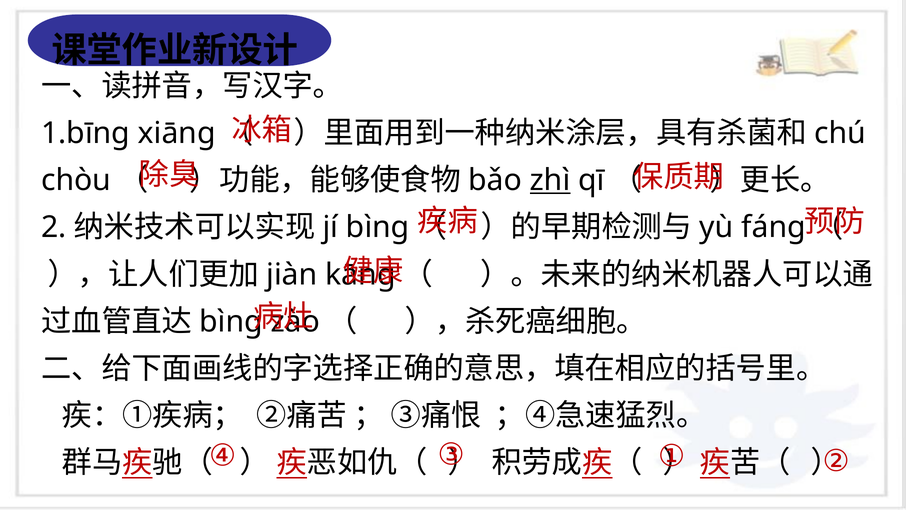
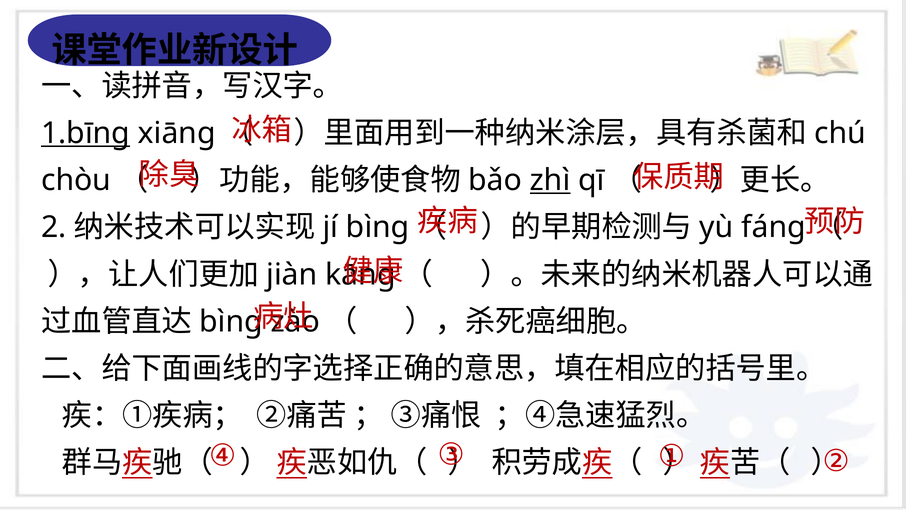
1.bīnɡ underline: none -> present
